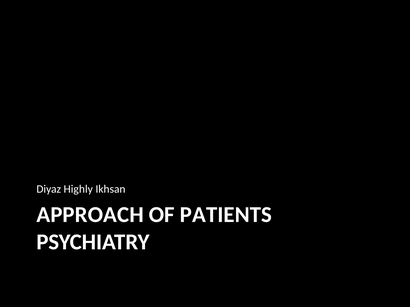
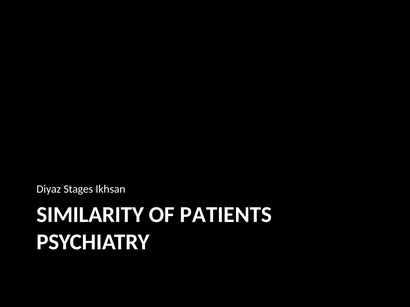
Highly: Highly -> Stages
APPROACH: APPROACH -> SIMILARITY
